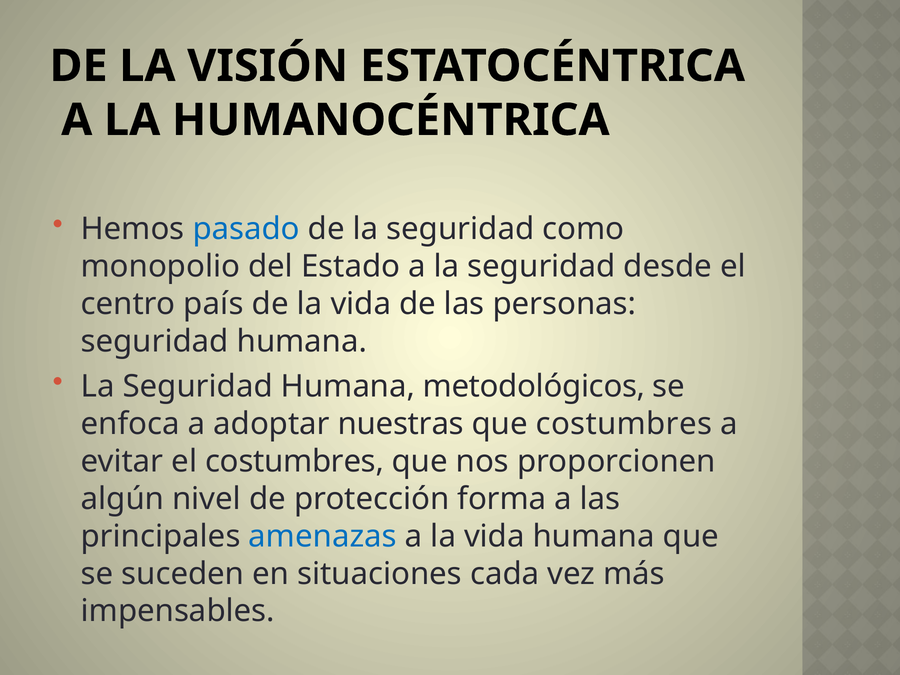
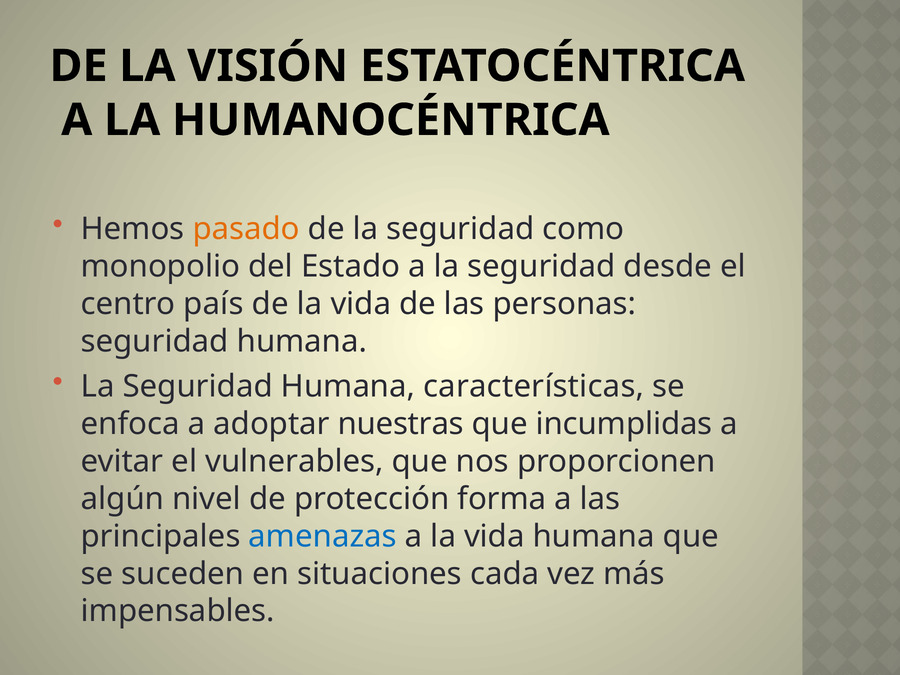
pasado colour: blue -> orange
metodológicos: metodológicos -> características
que costumbres: costumbres -> incumplidas
el costumbres: costumbres -> vulnerables
